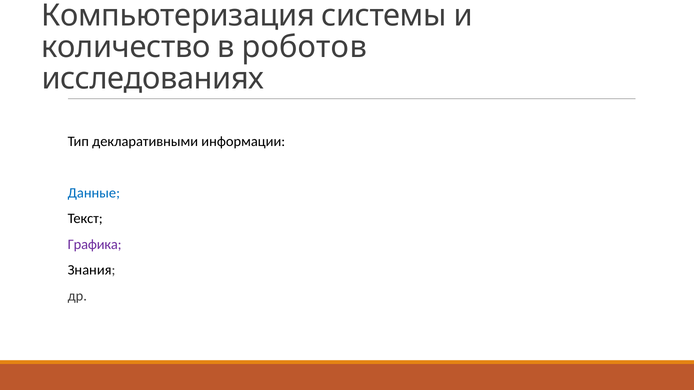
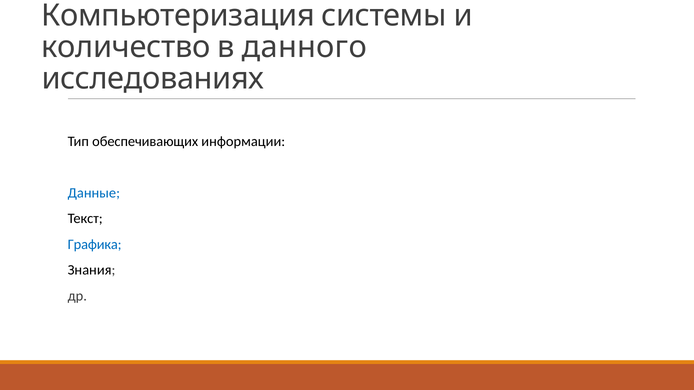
роботов: роботов -> данного
декларативными: декларативными -> обеспечивающих
Графика colour: purple -> blue
